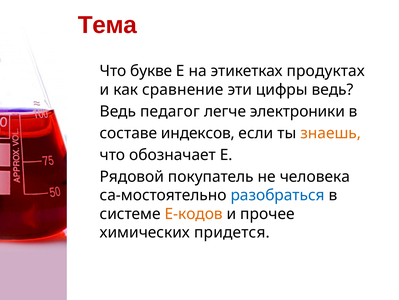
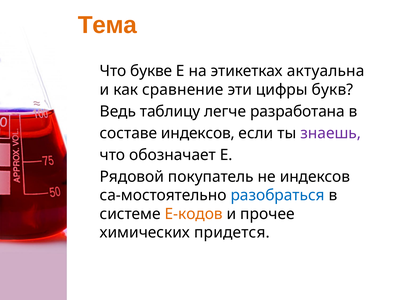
Тема colour: red -> orange
продуктах: продуктах -> актуальна
цифры ведь: ведь -> букв
педагог: педагог -> таблицу
электроники: электроники -> разработана
знаешь colour: orange -> purple
не человека: человека -> индексов
